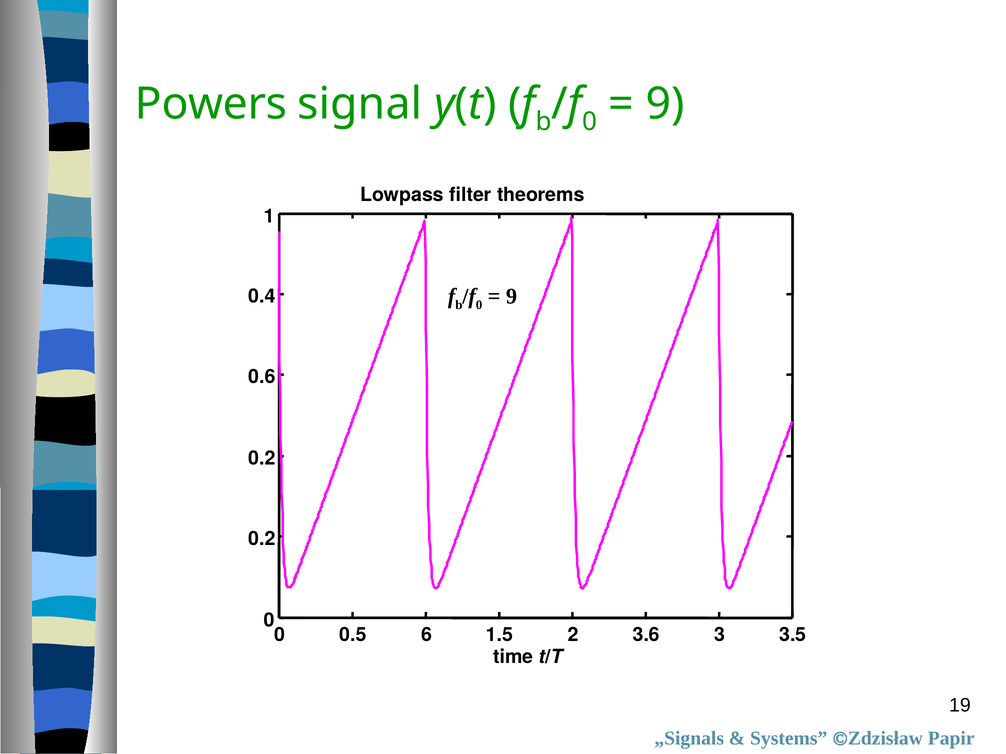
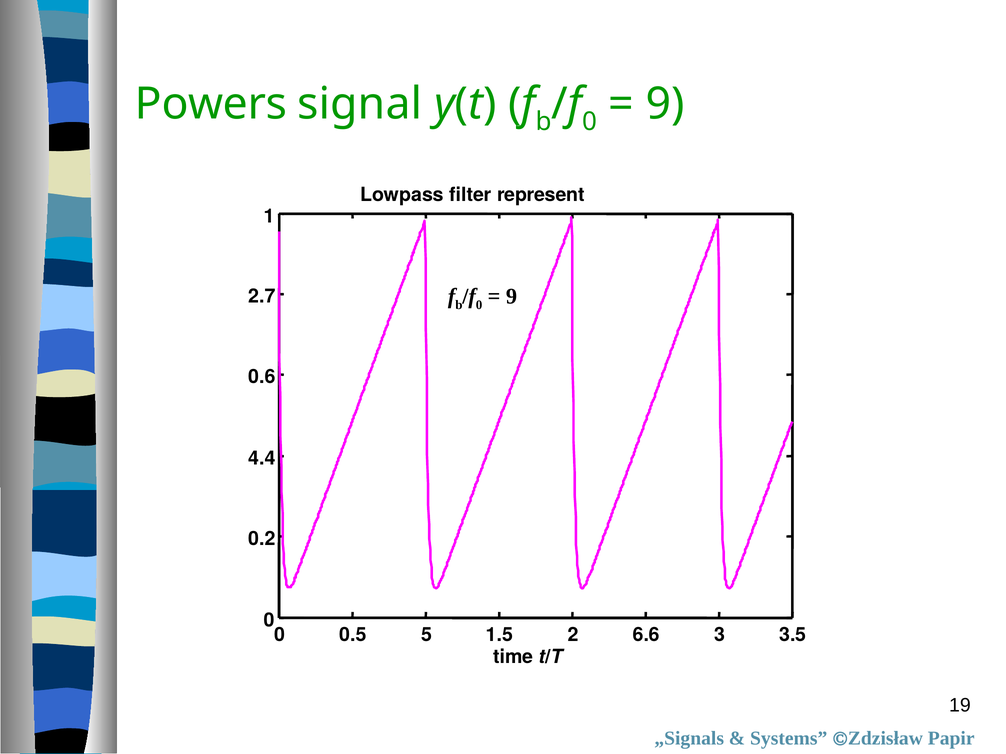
theorems: theorems -> represent
0.4: 0.4 -> 2.7
0.2 at (262, 459): 0.2 -> 4.4
6: 6 -> 5
3.6: 3.6 -> 6.6
